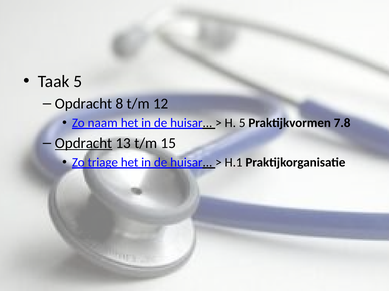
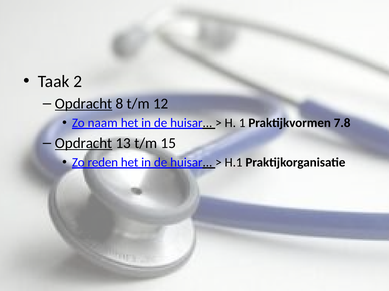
Taak 5: 5 -> 2
Opdracht at (84, 104) underline: none -> present
H 5: 5 -> 1
triage: triage -> reden
